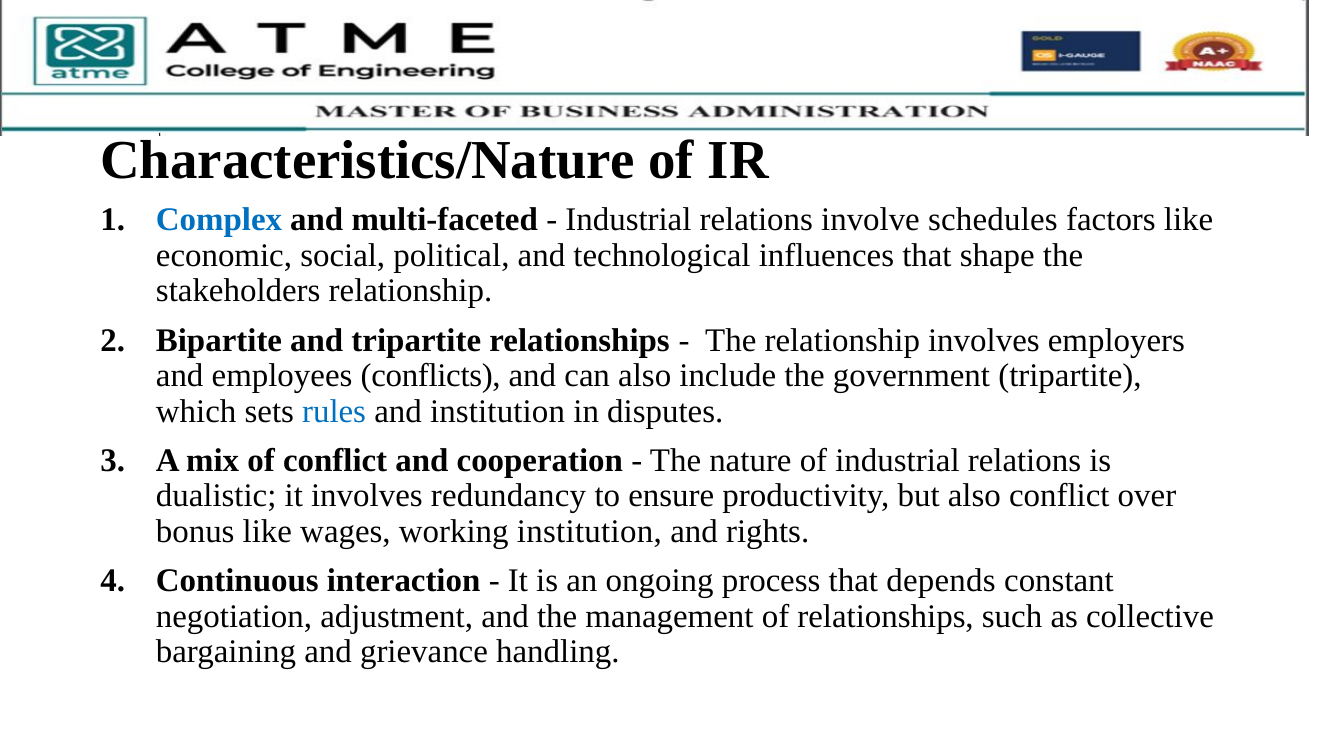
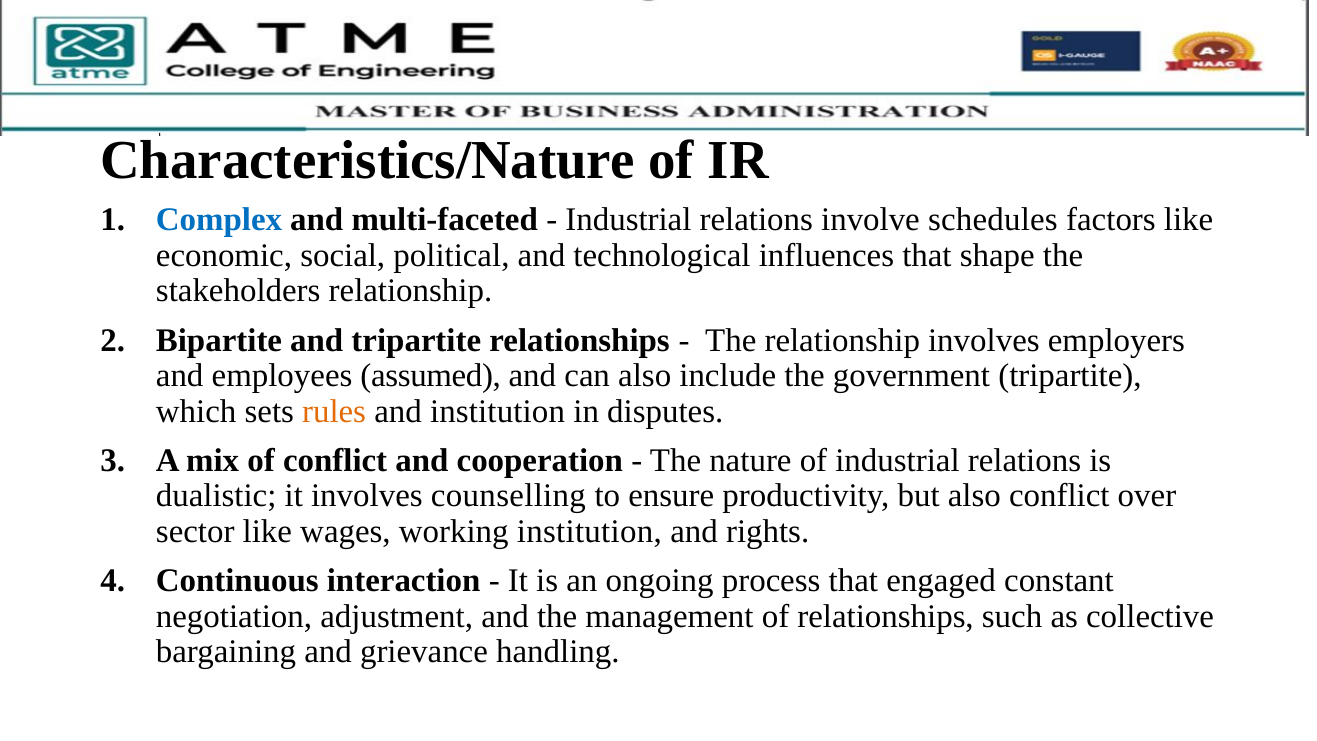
conflicts: conflicts -> assumed
rules colour: blue -> orange
redundancy: redundancy -> counselling
bonus: bonus -> sector
depends: depends -> engaged
